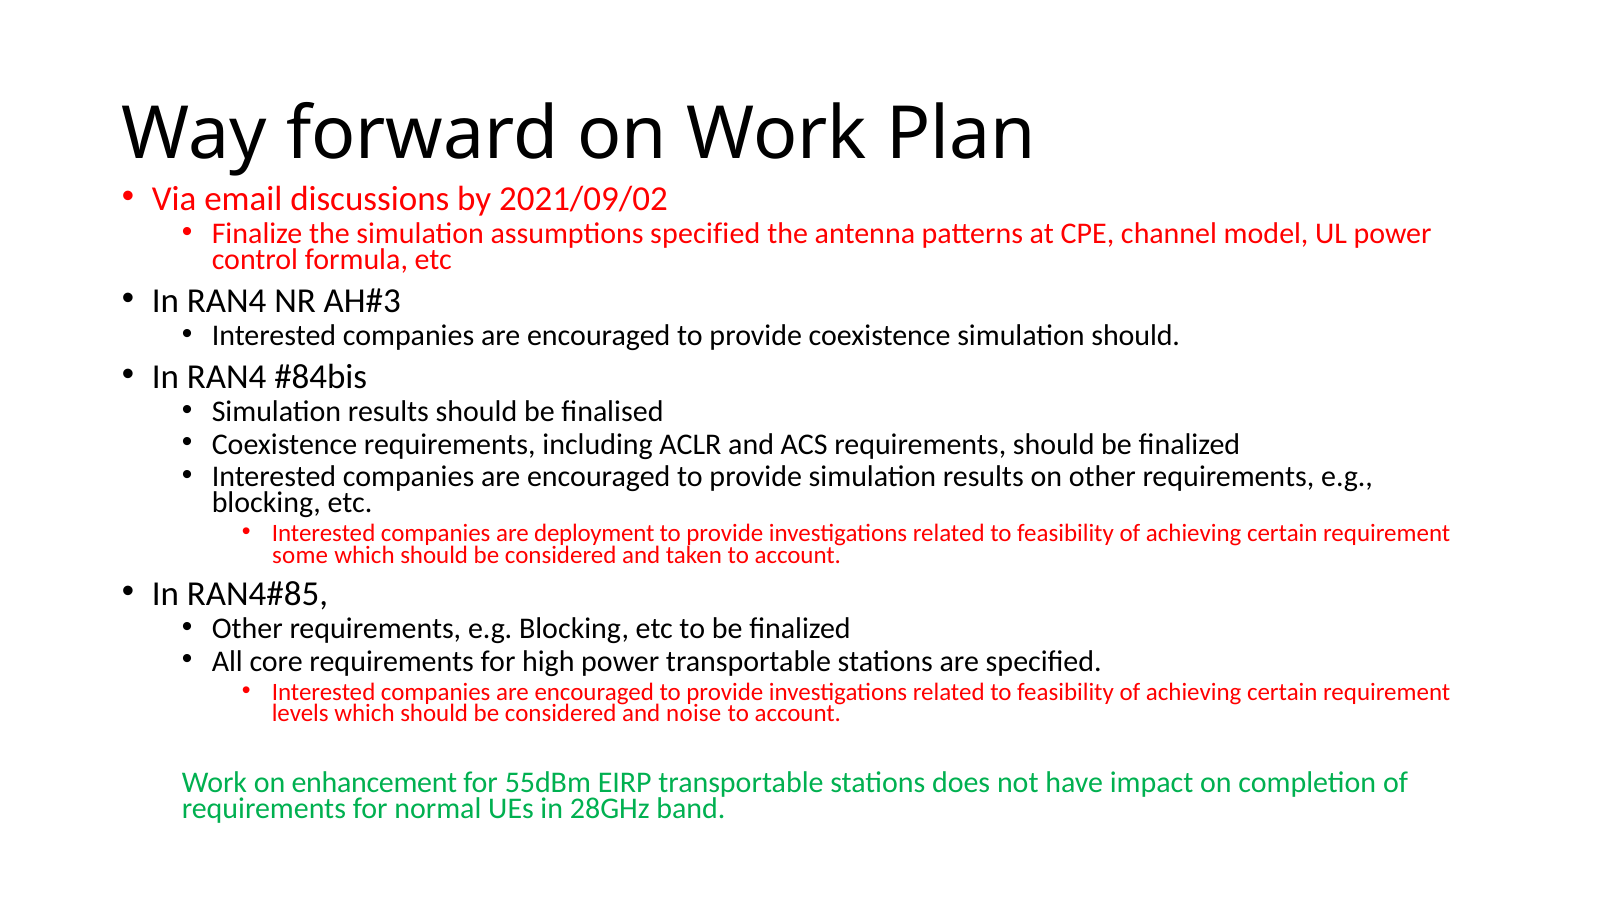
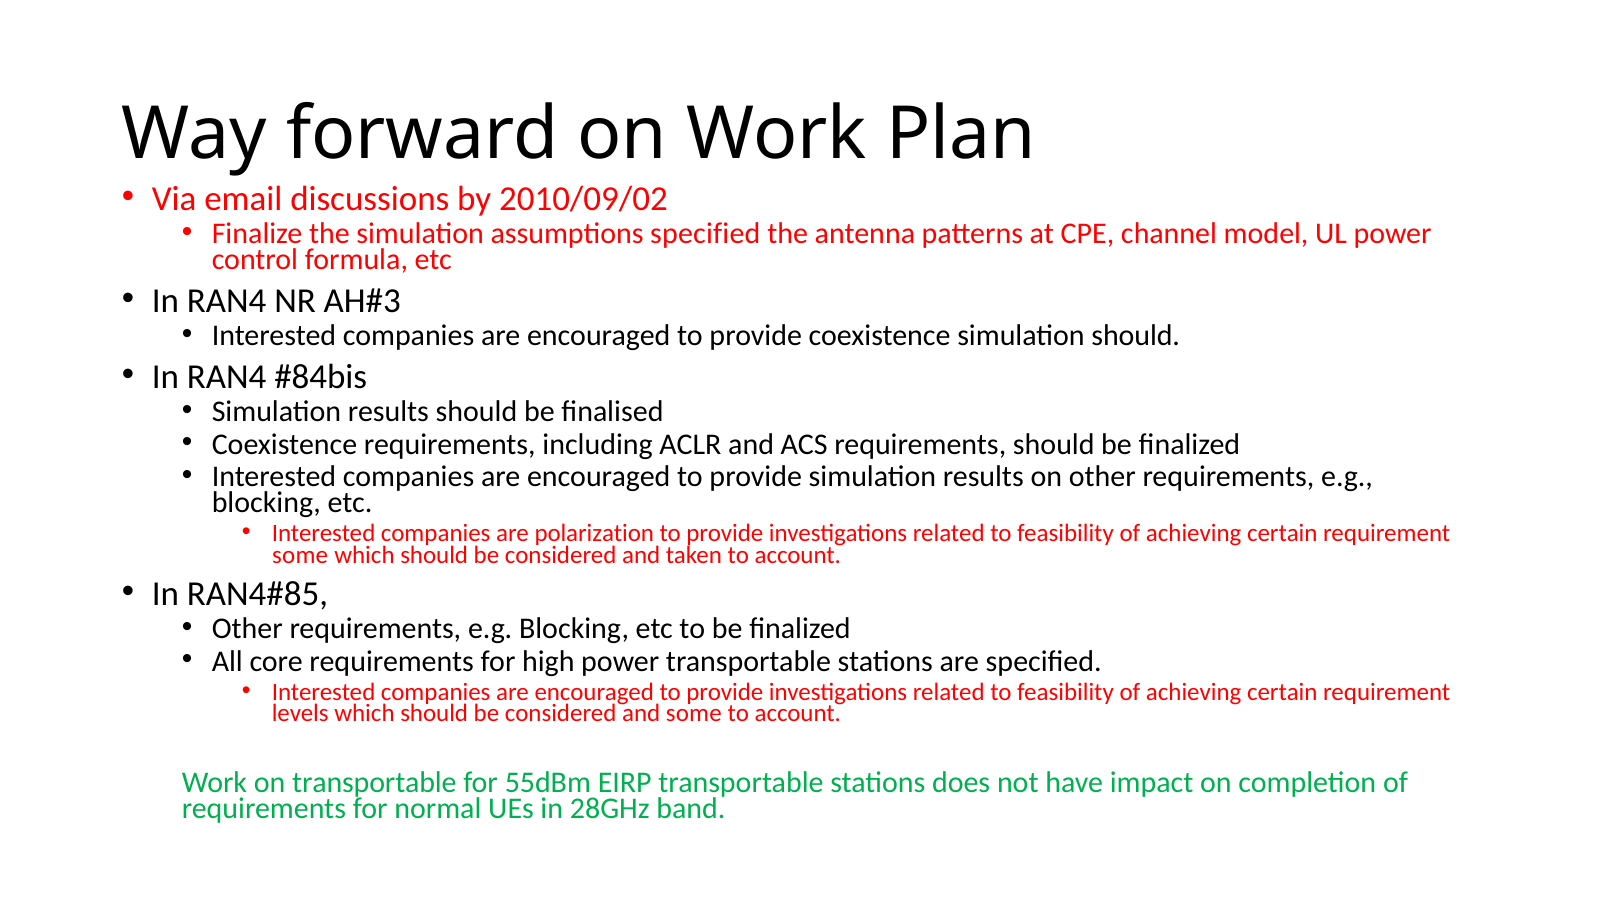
2021/09/02: 2021/09/02 -> 2010/09/02
deployment: deployment -> polarization
and noise: noise -> some
on enhancement: enhancement -> transportable
